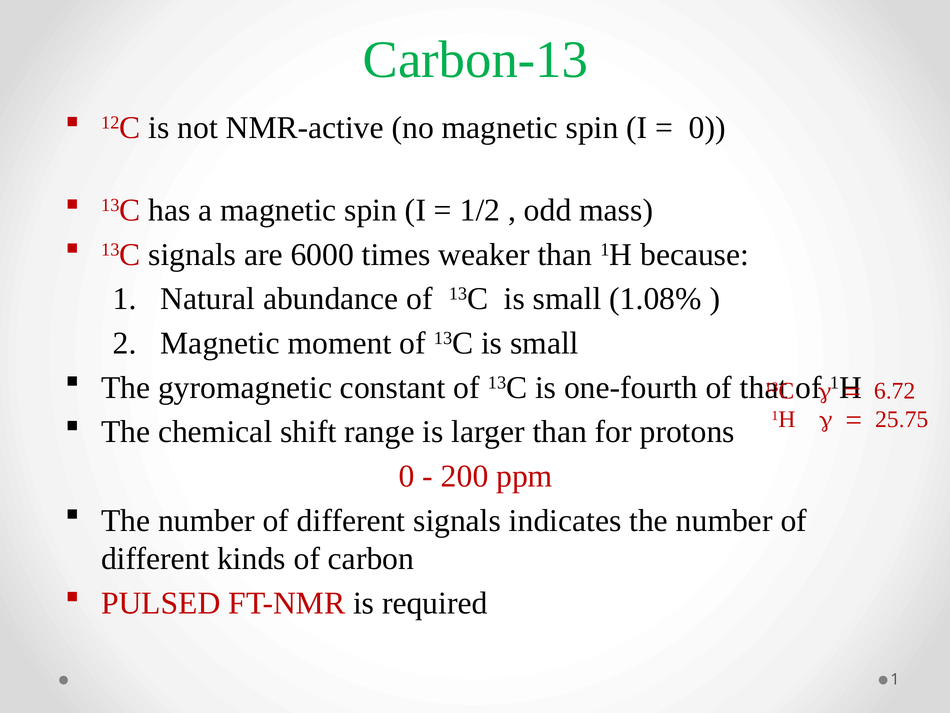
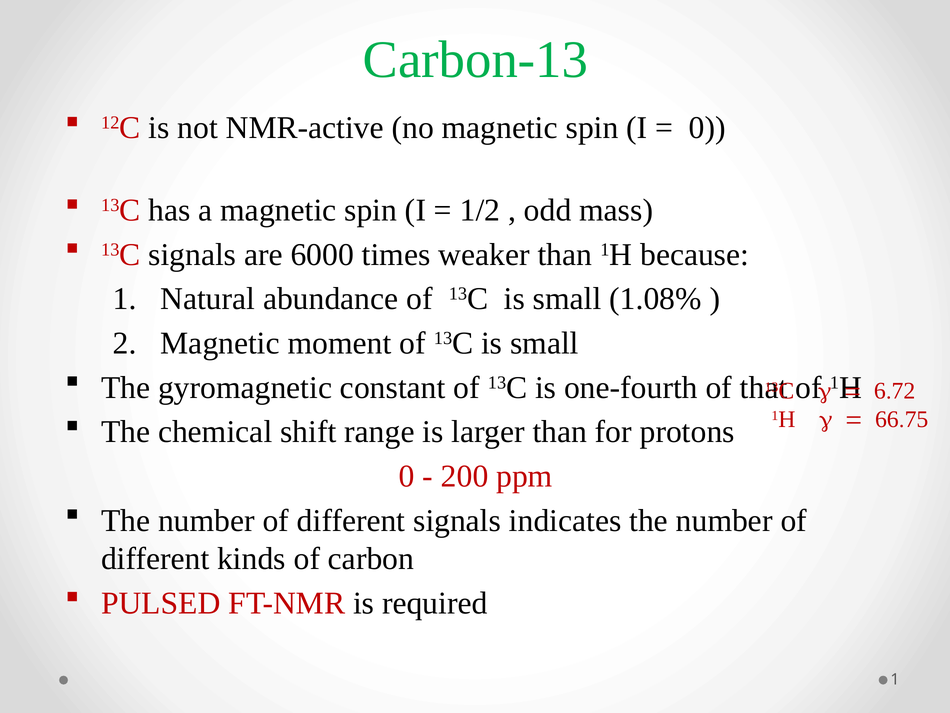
25.75: 25.75 -> 66.75
